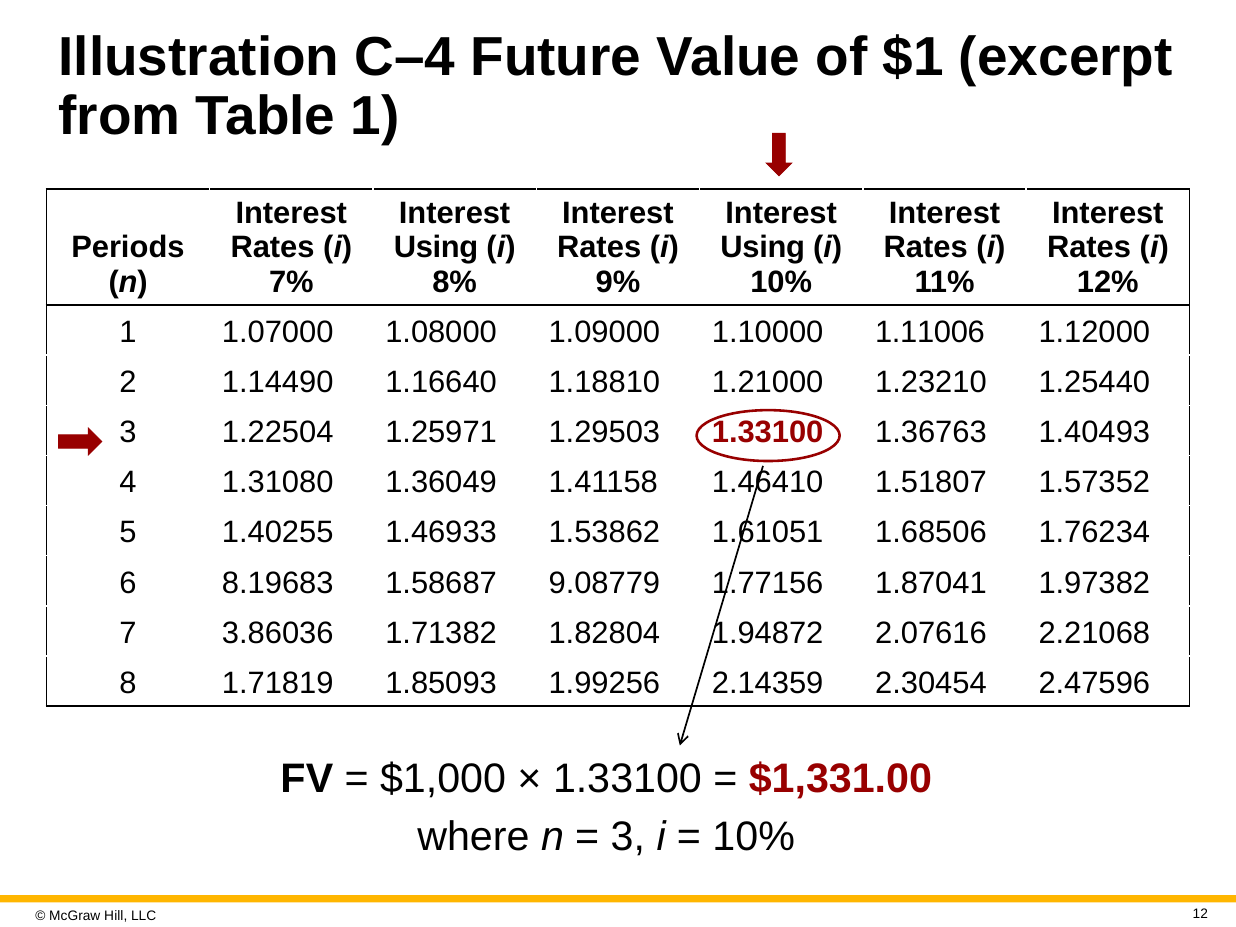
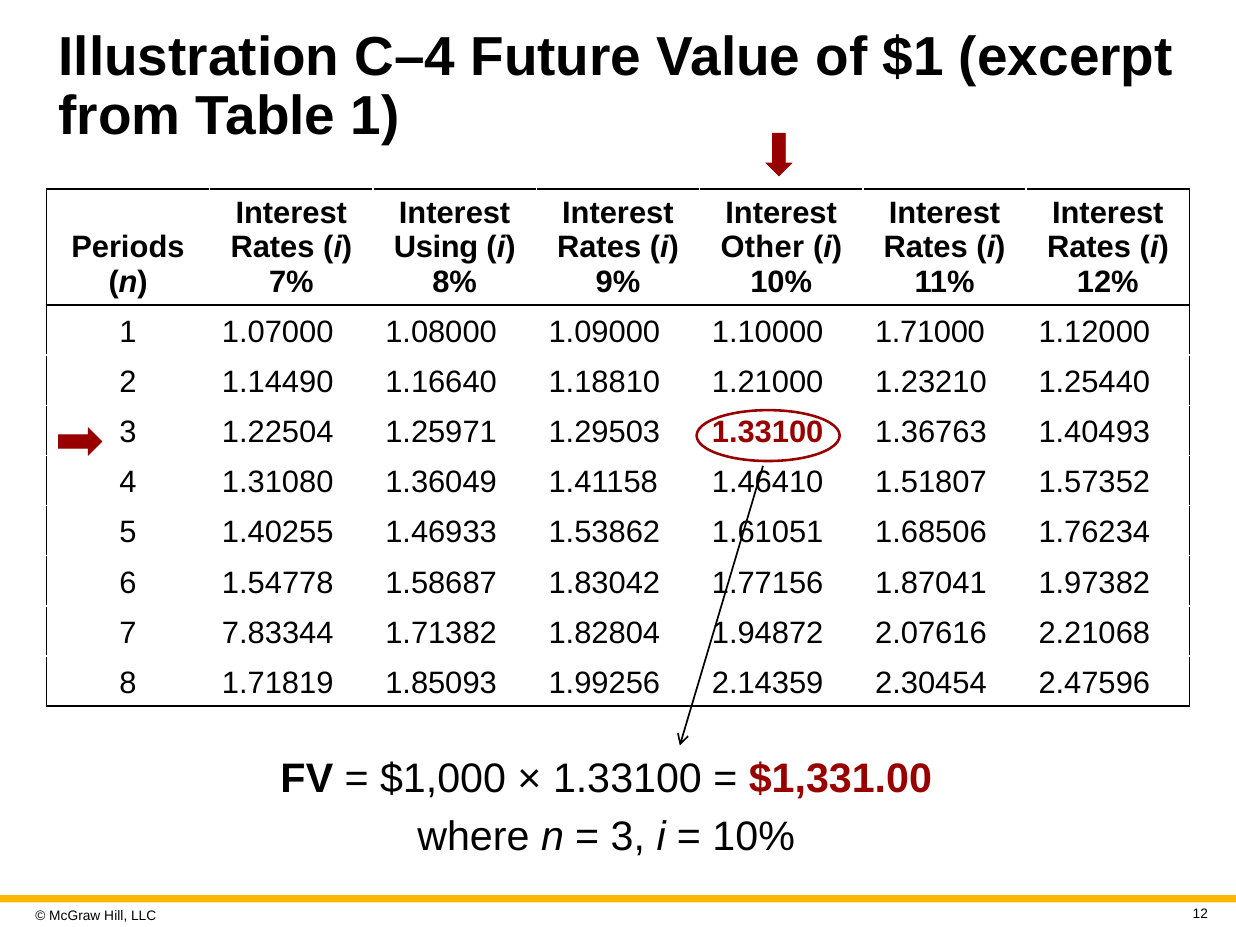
Using at (763, 248): Using -> Other
1.11006: 1.11006 -> 1.71000
8.19683: 8.19683 -> 1.54778
9.08779: 9.08779 -> 1.83042
3.86036: 3.86036 -> 7.83344
